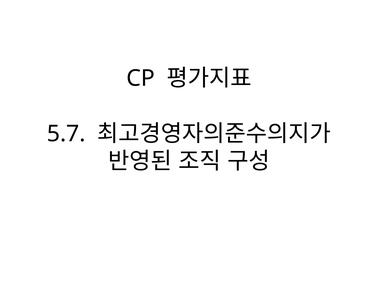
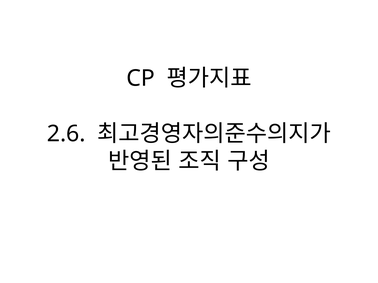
5.7: 5.7 -> 2.6
